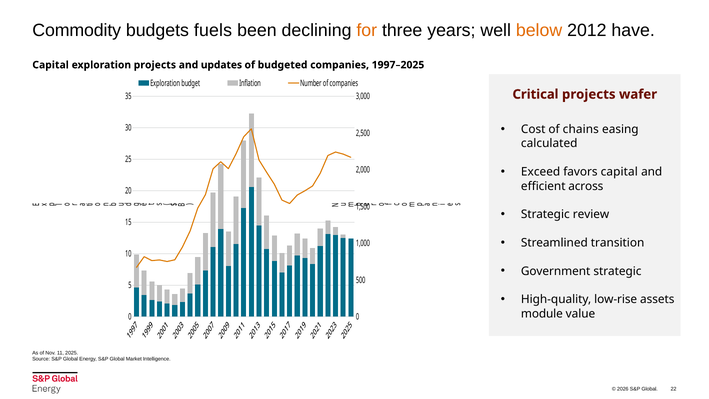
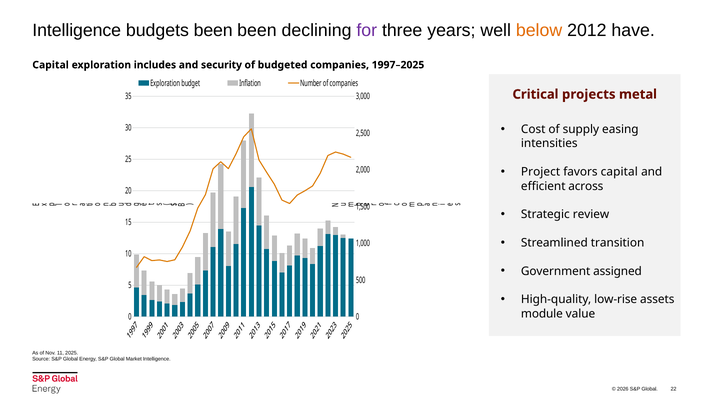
Commodity at (77, 30): Commodity -> Intelligence
budgets fuels: fuels -> been
for colour: orange -> purple
exploration projects: projects -> includes
updates: updates -> security
wafer: wafer -> metal
chains: chains -> supply
calculated: calculated -> intensities
Exceed: Exceed -> Project
Government strategic: strategic -> assigned
